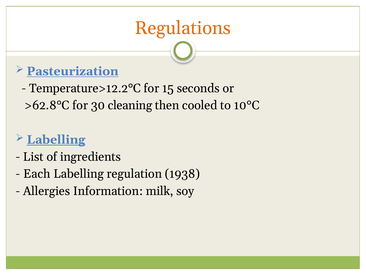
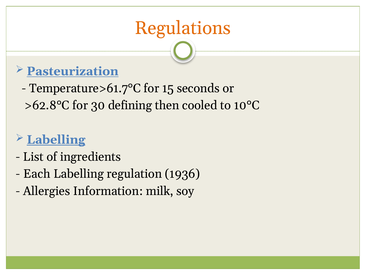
Temperature>12.2°C: Temperature>12.2°C -> Temperature>61.7°C
cleaning: cleaning -> defining
1938: 1938 -> 1936
